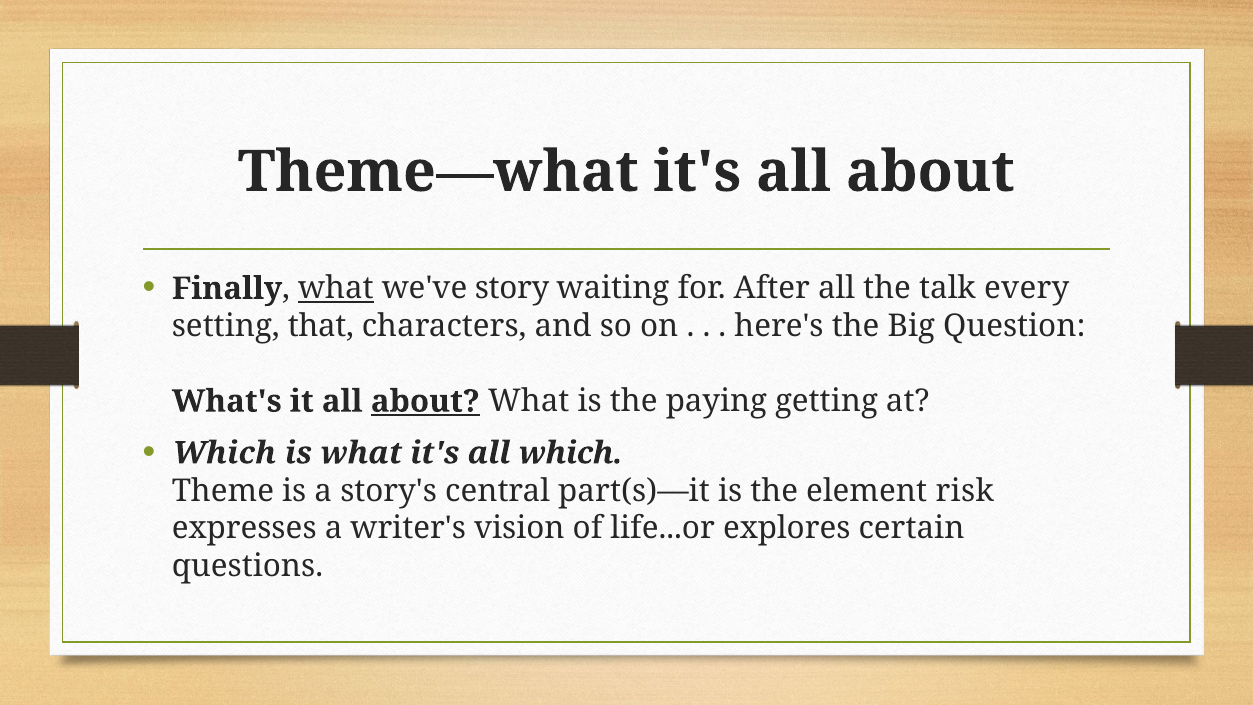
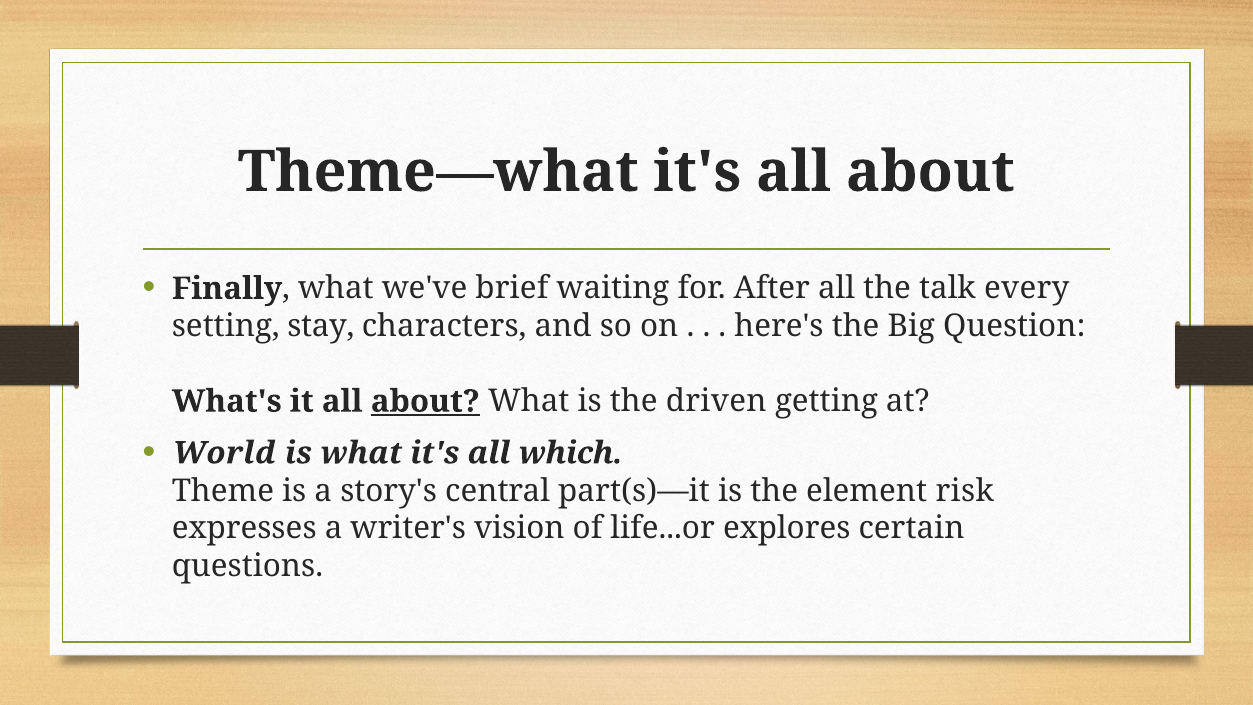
what at (336, 288) underline: present -> none
story: story -> brief
that: that -> stay
paying: paying -> driven
Which at (224, 453): Which -> World
